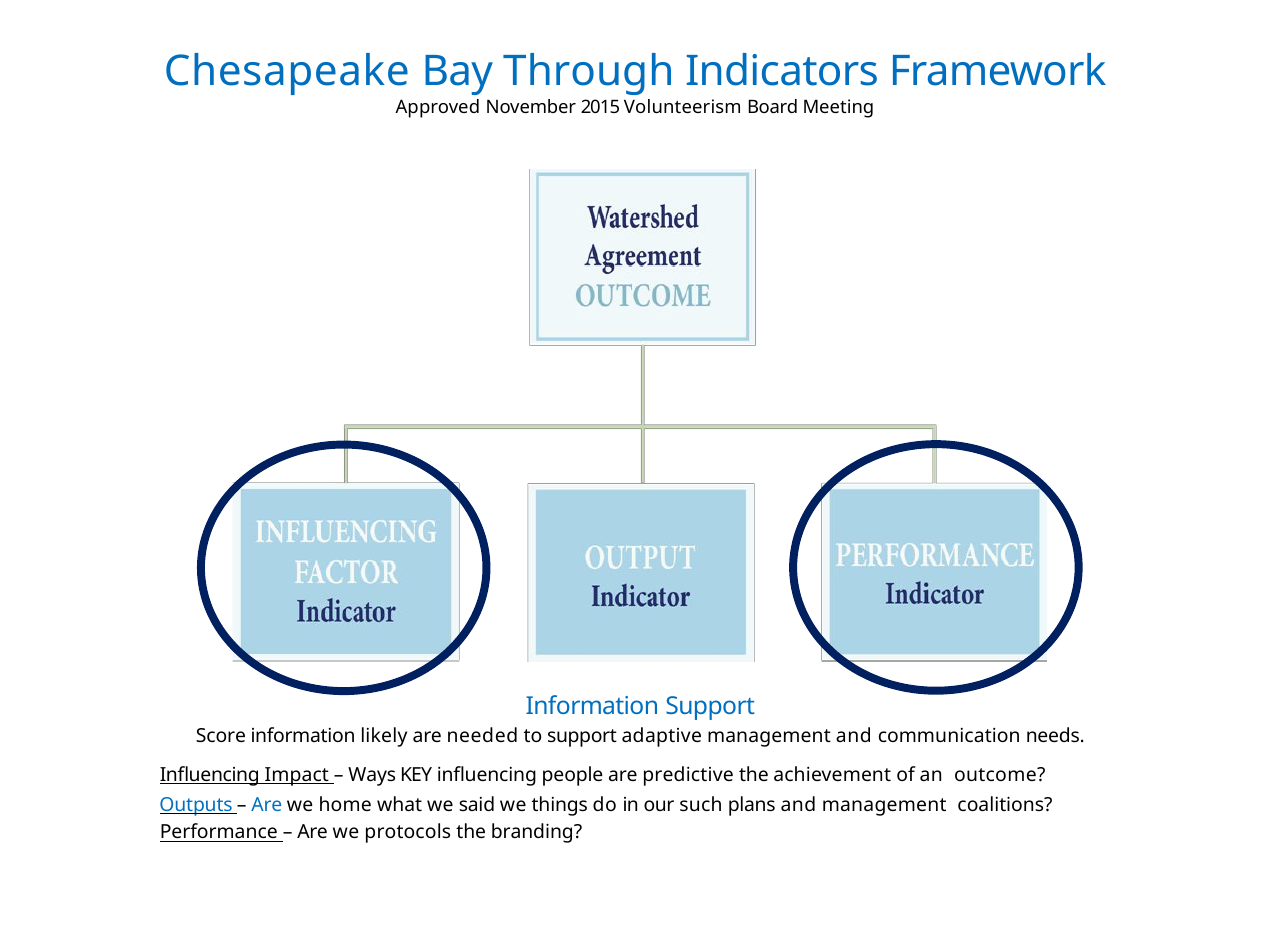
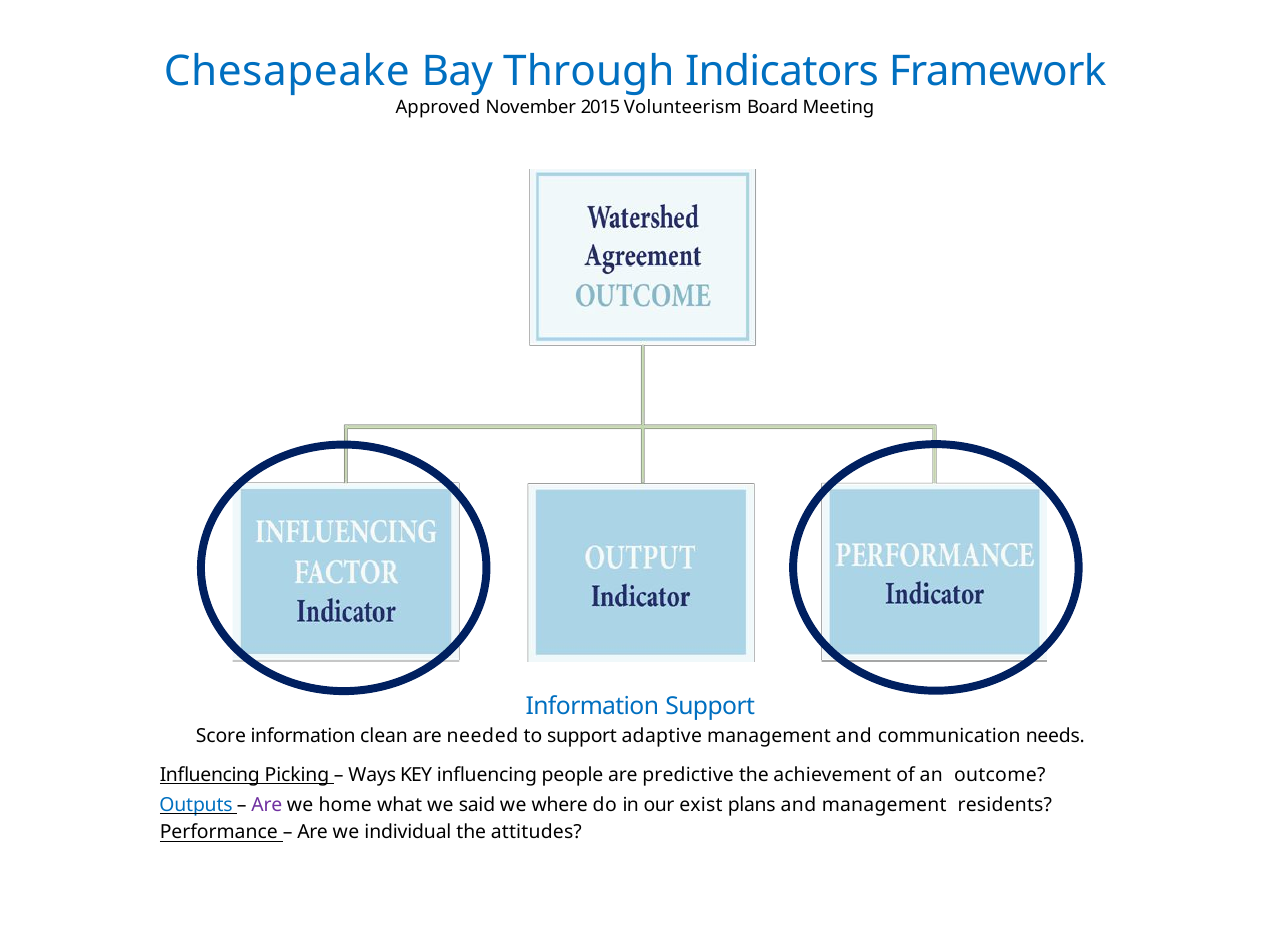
likely: likely -> clean
Impact: Impact -> Picking
Are at (267, 805) colour: blue -> purple
things: things -> where
such: such -> exist
coalitions: coalitions -> residents
protocols: protocols -> individual
branding: branding -> attitudes
